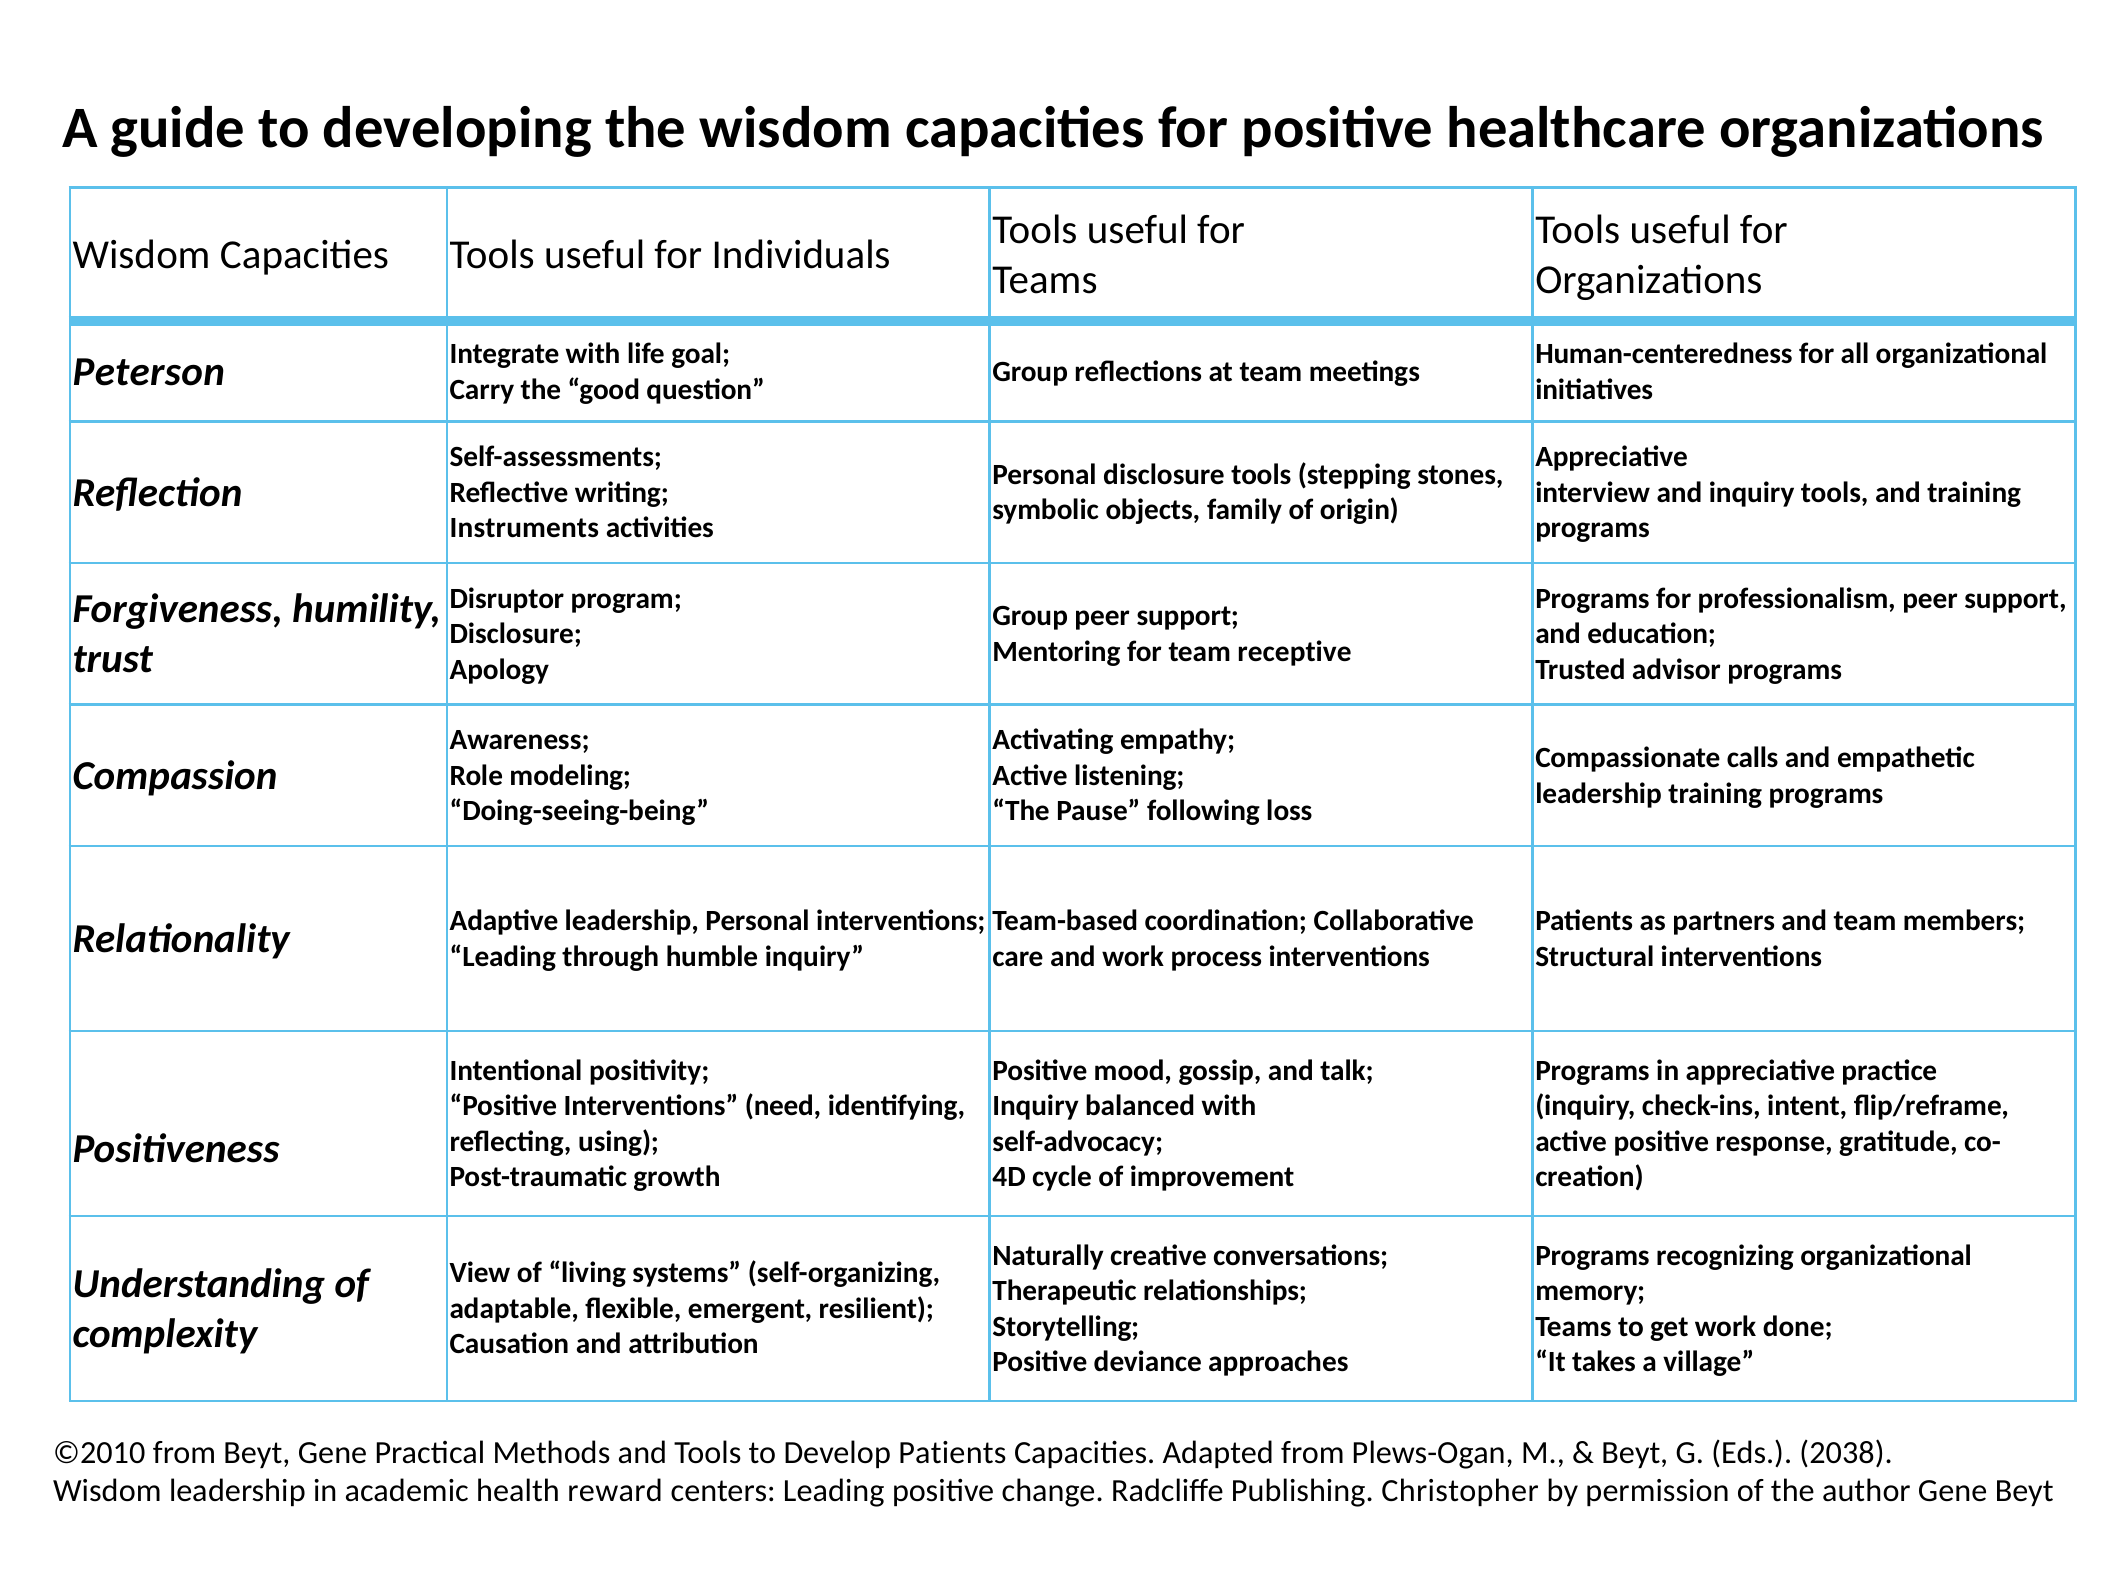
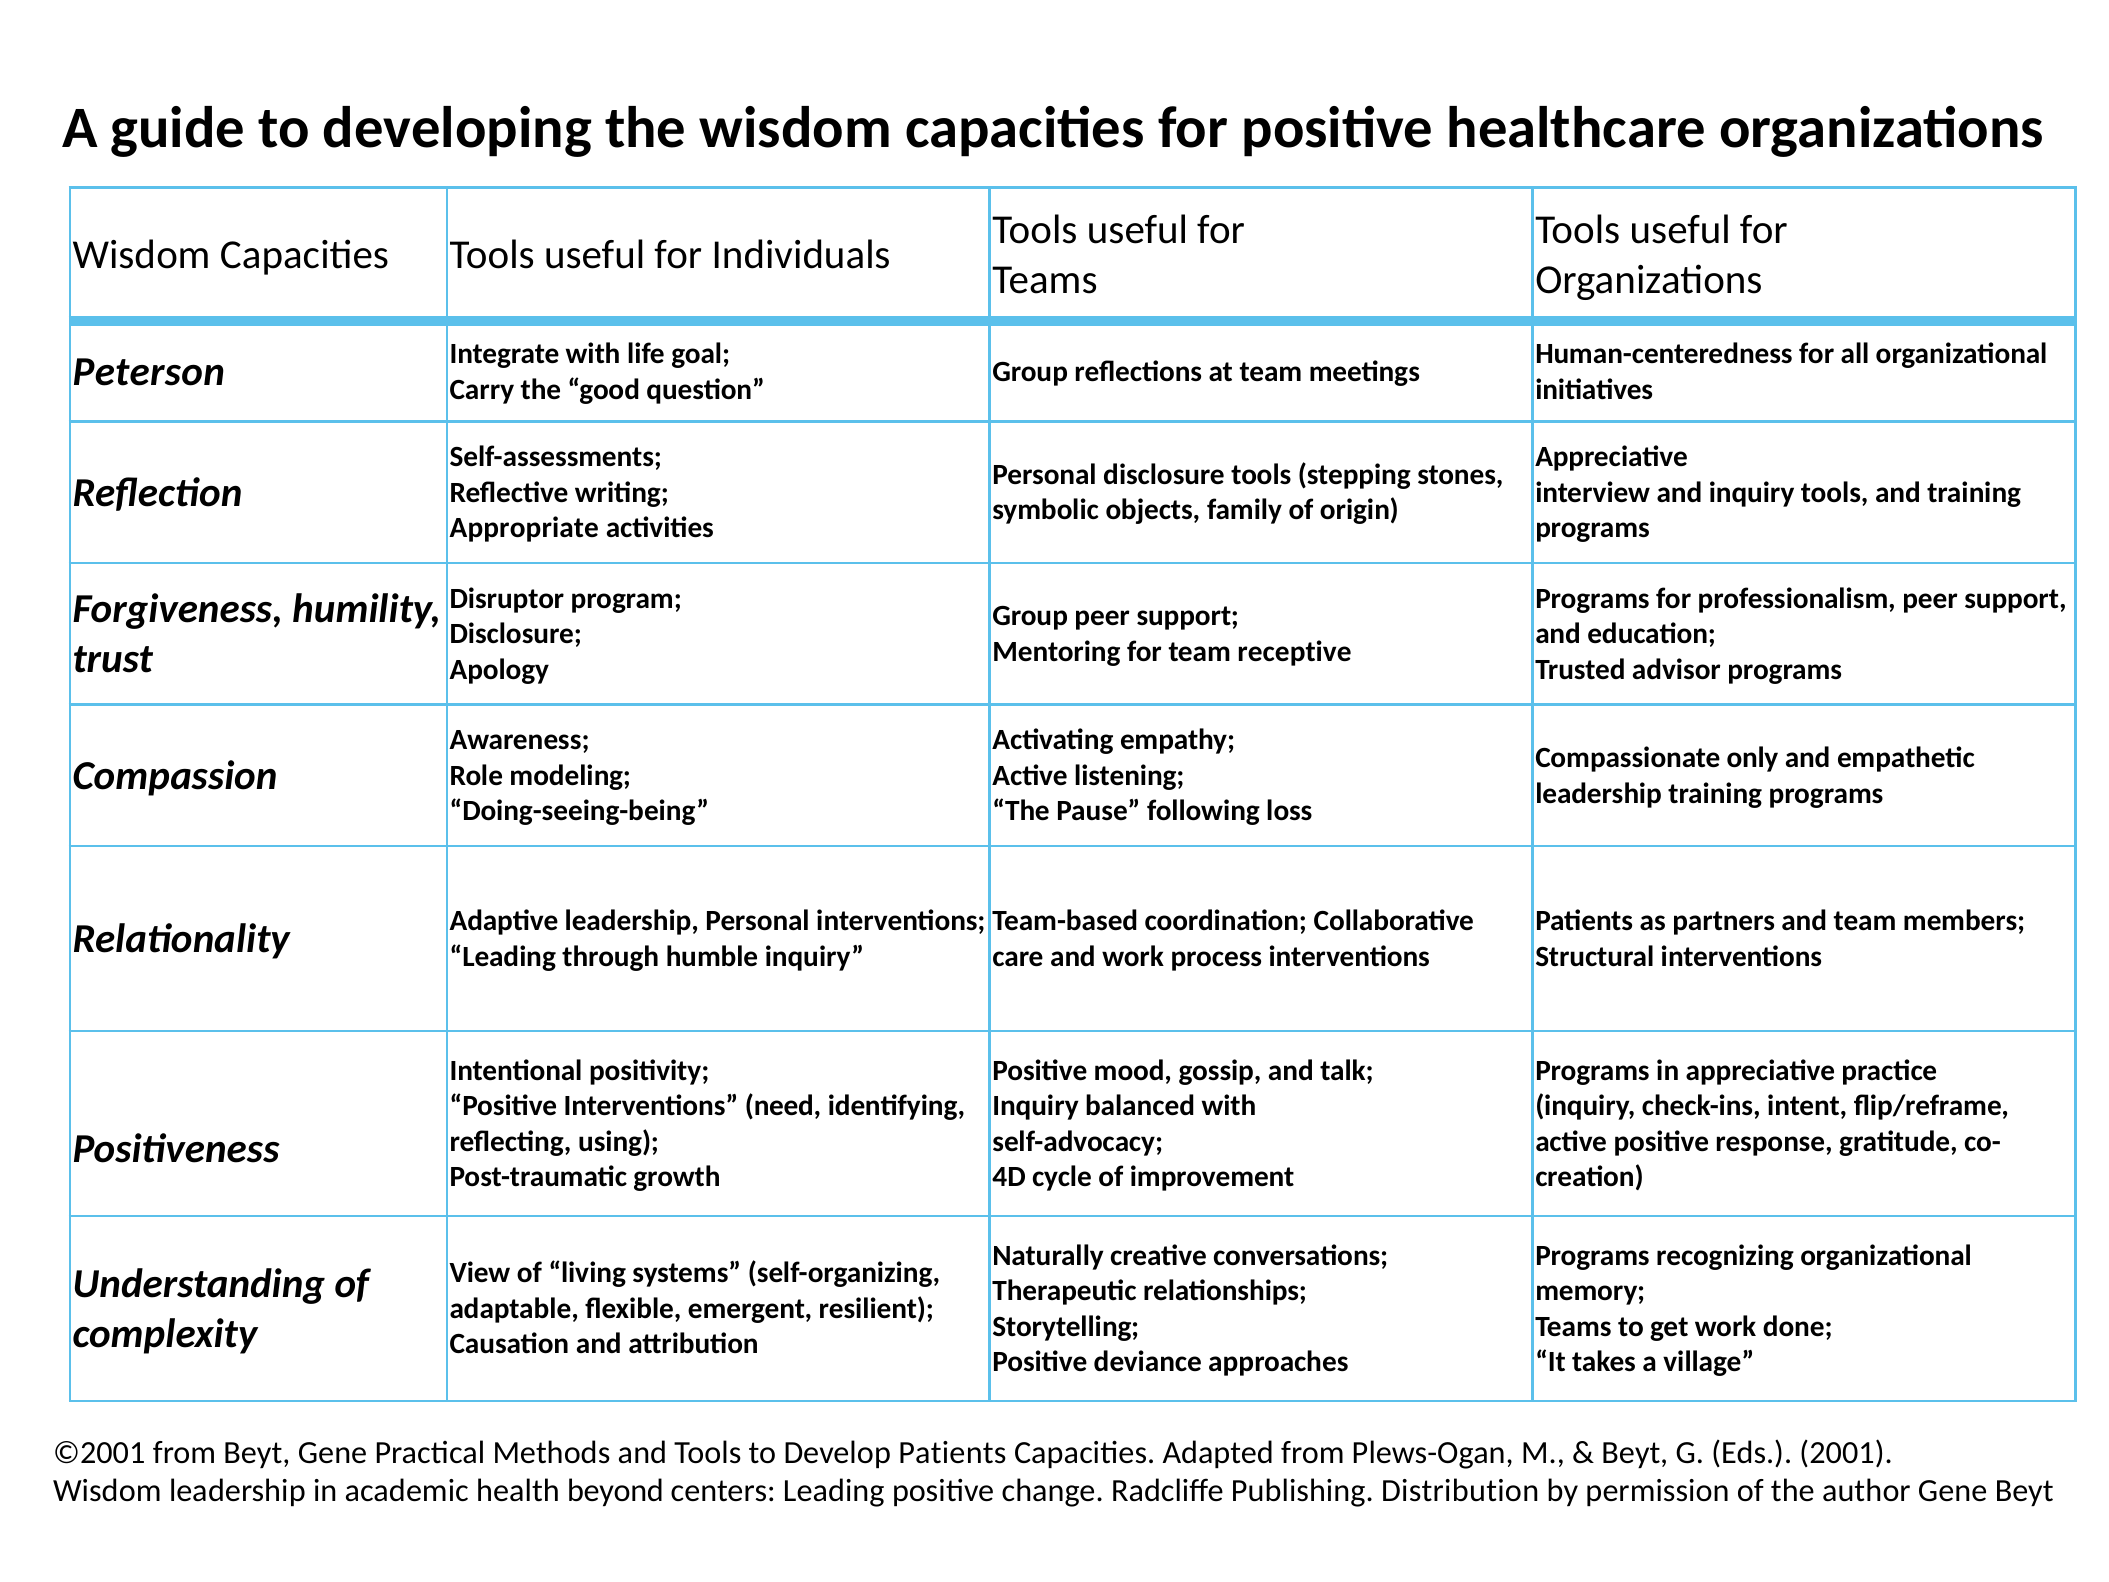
Instruments: Instruments -> Appropriate
calls: calls -> only
©2010: ©2010 -> ©2001
2038: 2038 -> 2001
reward: reward -> beyond
Christopher: Christopher -> Distribution
